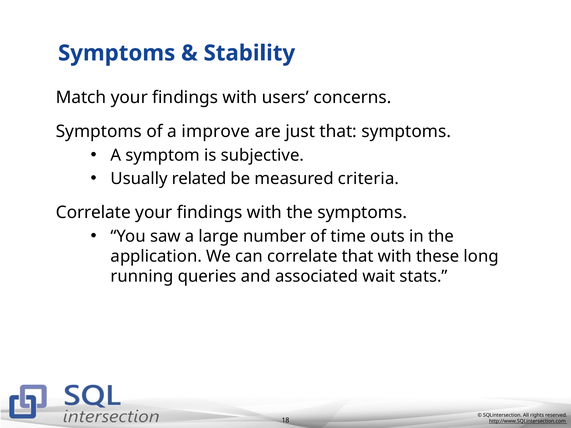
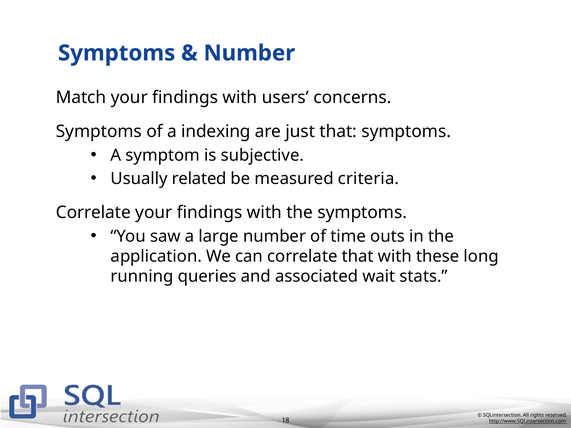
Stability at (249, 53): Stability -> Number
improve: improve -> indexing
